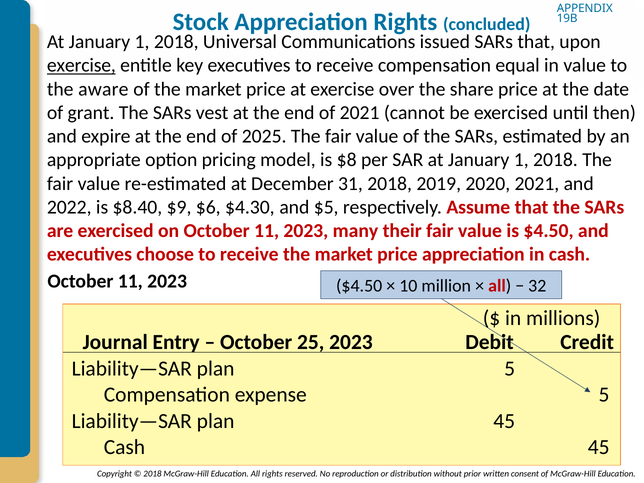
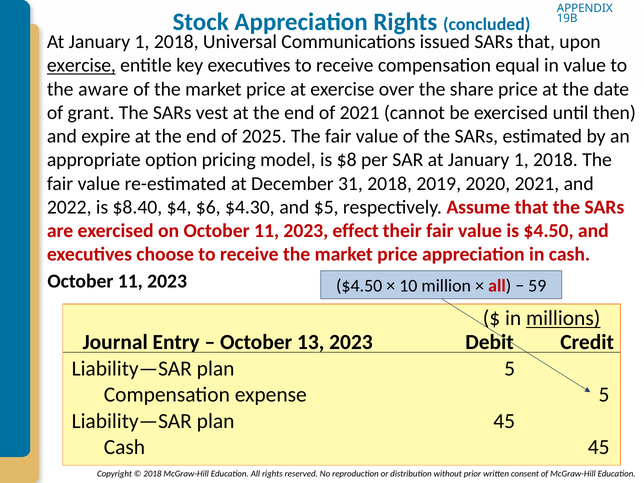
$9: $9 -> $4
many: many -> effect
32: 32 -> 59
millions underline: none -> present
25: 25 -> 13
